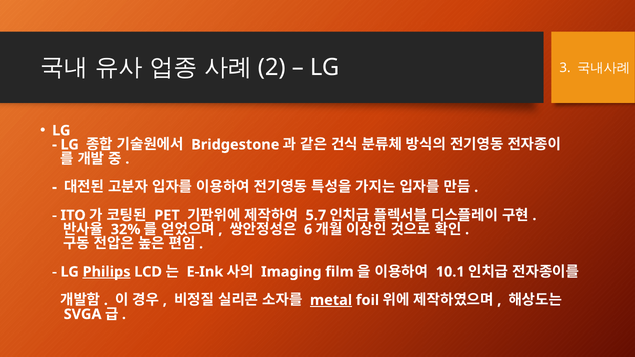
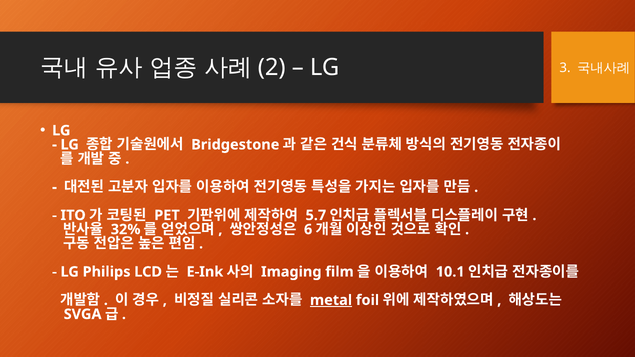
Philips underline: present -> none
